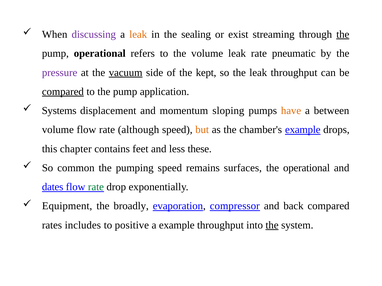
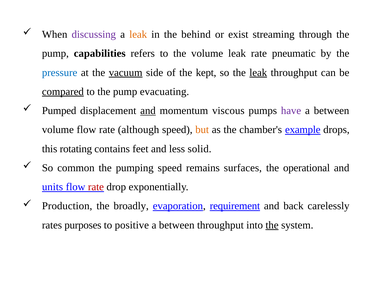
sealing: sealing -> behind
the at (343, 34) underline: present -> none
pump operational: operational -> capabilities
pressure colour: purple -> blue
leak at (258, 73) underline: none -> present
application: application -> evacuating
Systems: Systems -> Pumped
and at (148, 111) underline: none -> present
sloping: sloping -> viscous
have colour: orange -> purple
chapter: chapter -> rotating
these: these -> solid
dates: dates -> units
rate at (96, 187) colour: green -> red
Equipment: Equipment -> Production
compressor: compressor -> requirement
back compared: compared -> carelessly
includes: includes -> purposes
example at (177, 225): example -> between
